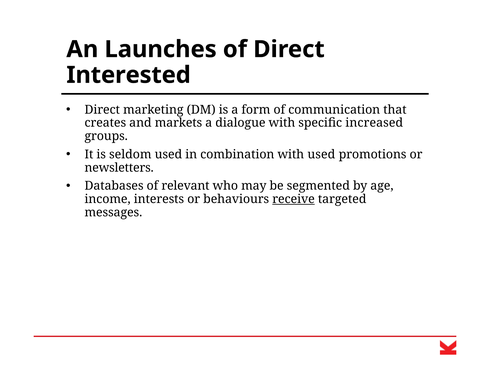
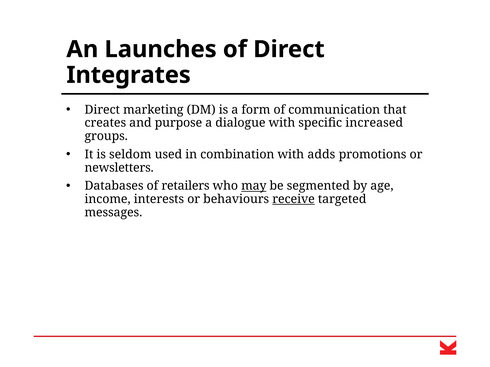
Interested: Interested -> Integrates
markets: markets -> purpose
with used: used -> adds
relevant: relevant -> retailers
may underline: none -> present
